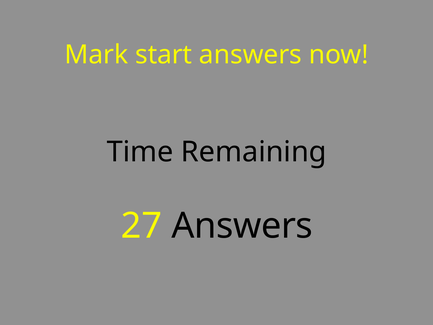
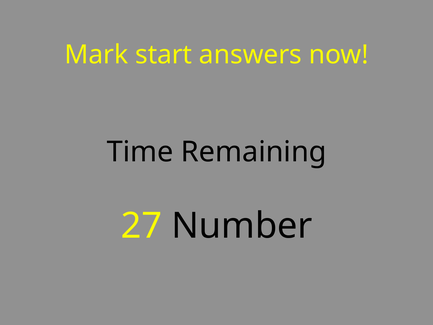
27 Answers: Answers -> Number
